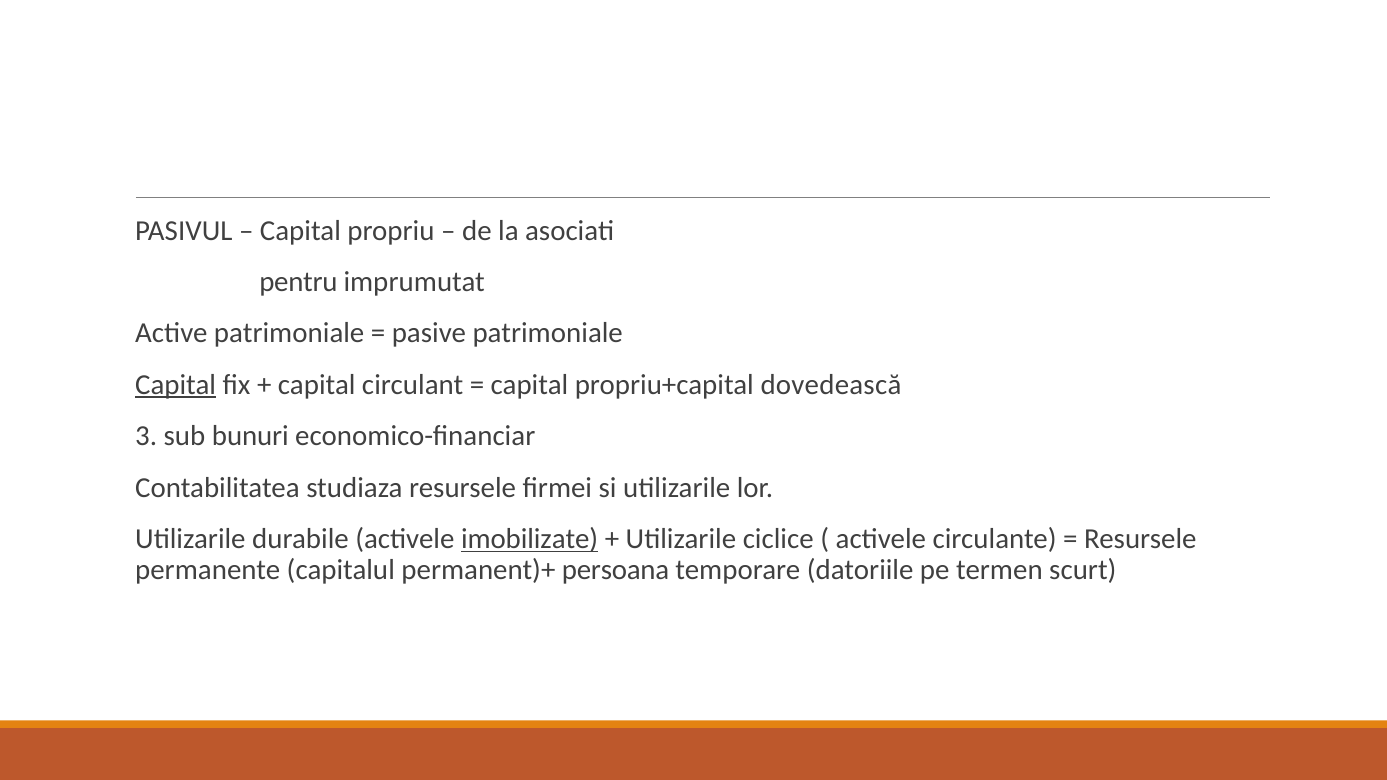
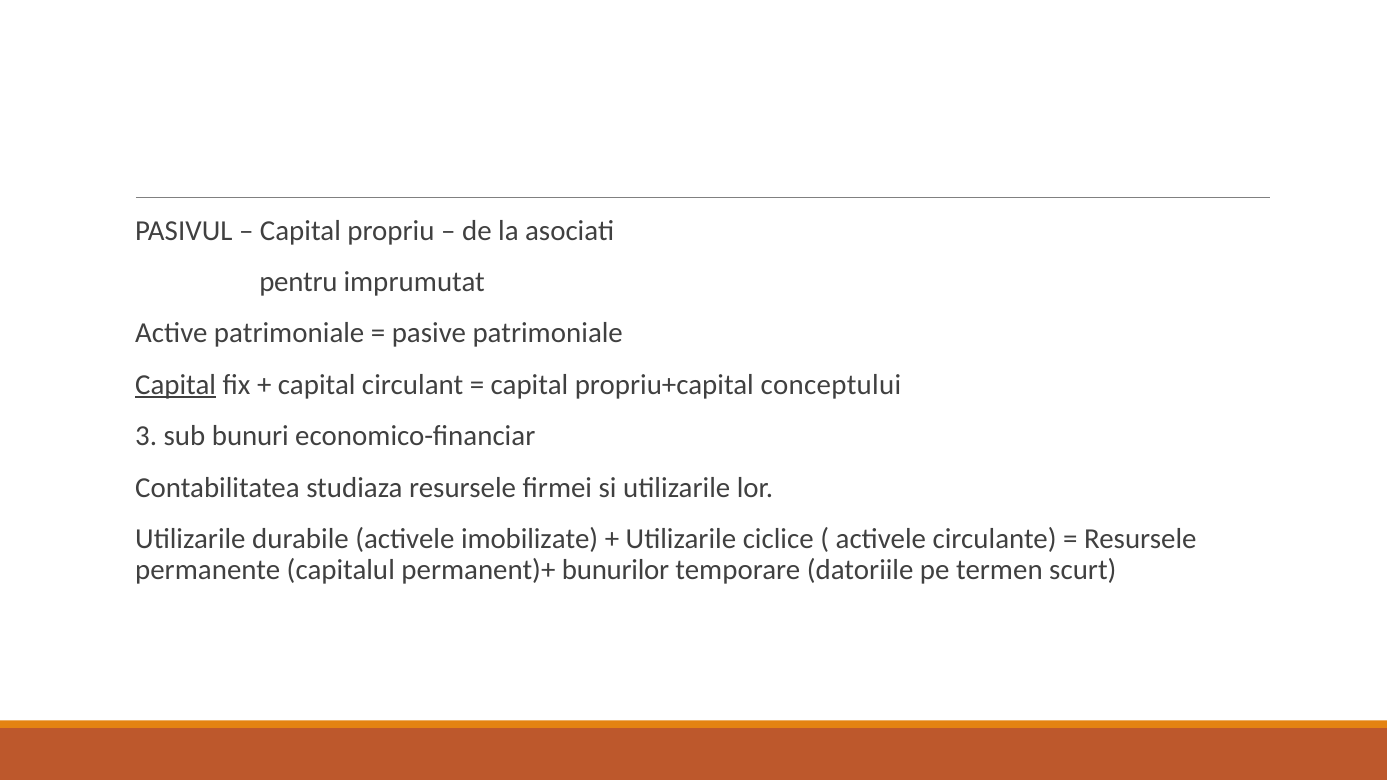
dovedească: dovedească -> conceptului
imobilizate underline: present -> none
persoana: persoana -> bunurilor
